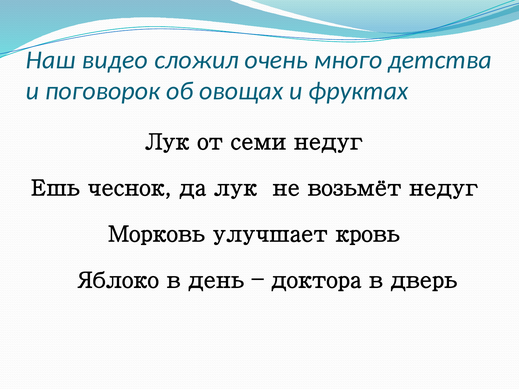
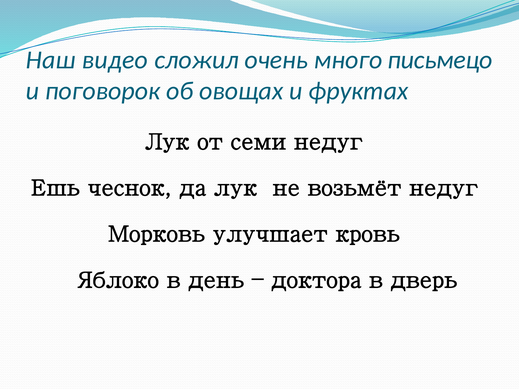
детства: детства -> письмецо
